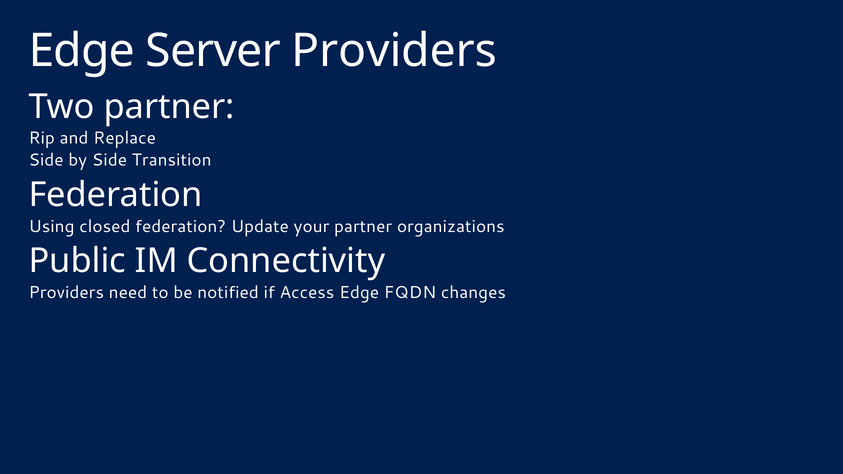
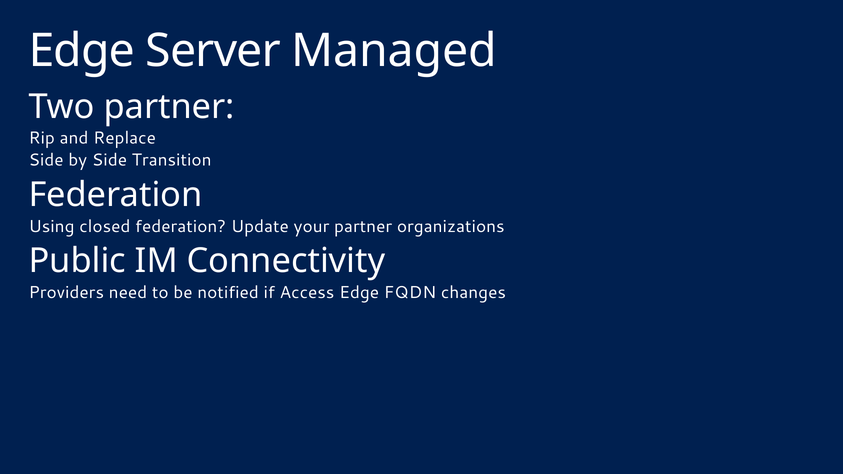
Server Providers: Providers -> Managed
